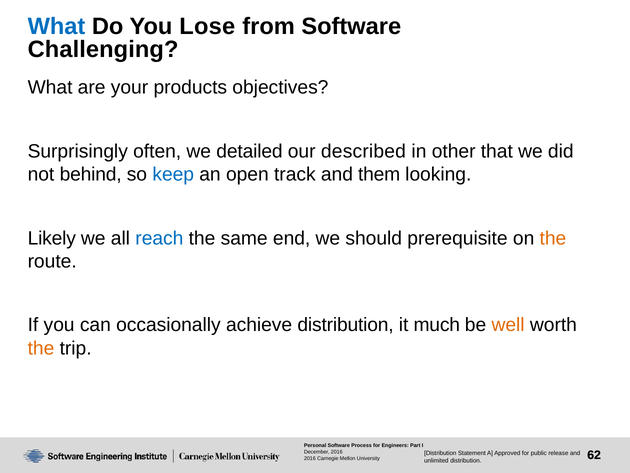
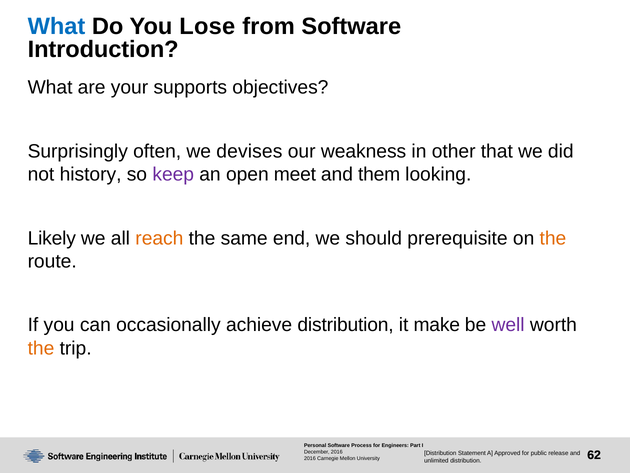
Challenging: Challenging -> Introduction
products: products -> supports
detailed: detailed -> devises
described: described -> weakness
behind: behind -> history
keep colour: blue -> purple
track: track -> meet
reach colour: blue -> orange
much: much -> make
well colour: orange -> purple
